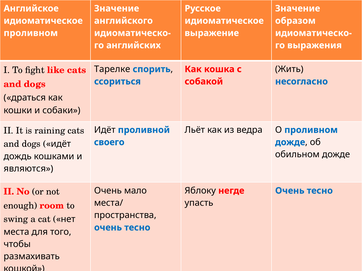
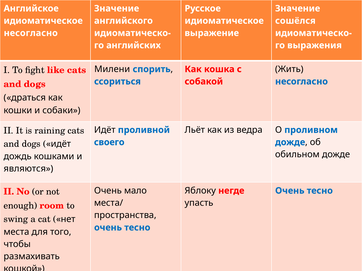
образом: образом -> сошёлся
проливном at (31, 33): проливном -> несогласно
Тарелке: Тарелке -> Милени
